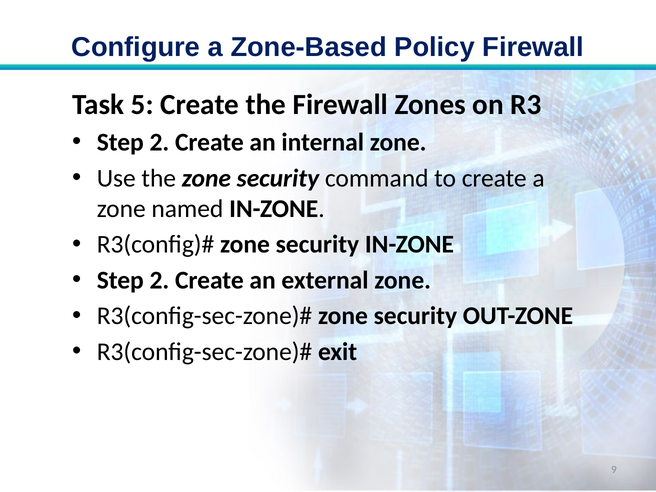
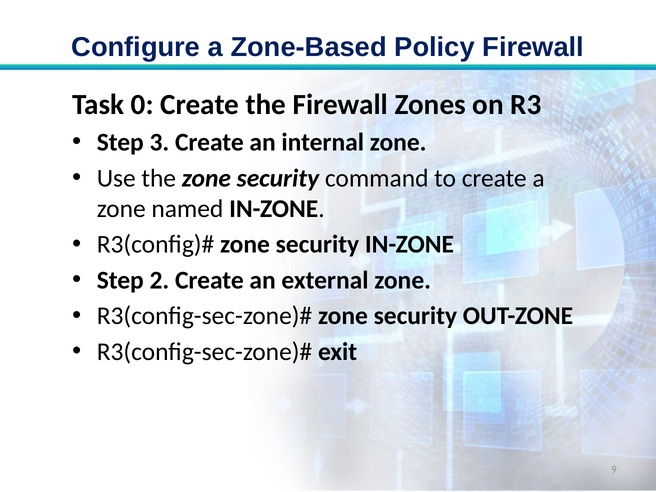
5: 5 -> 0
2 at (159, 142): 2 -> 3
